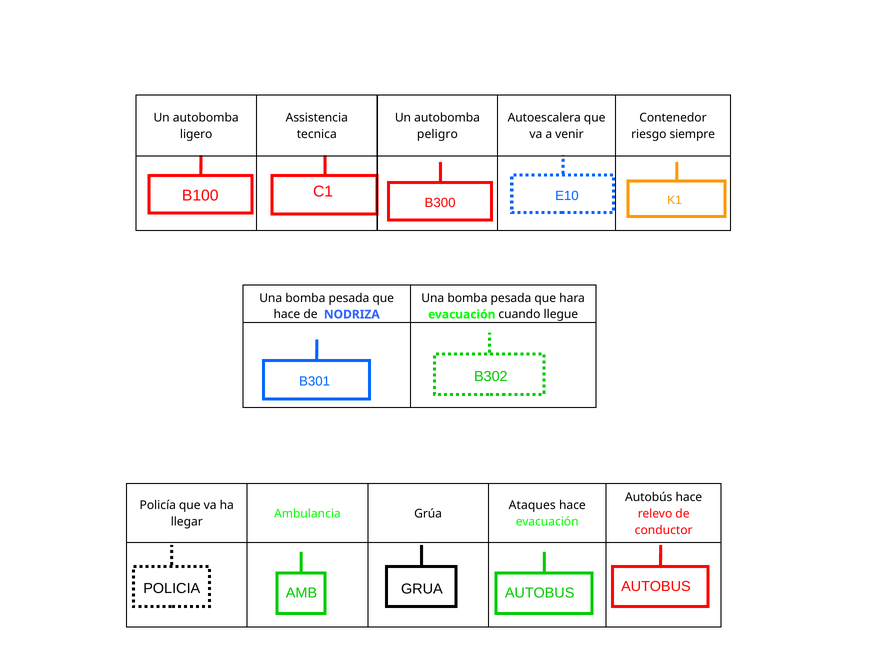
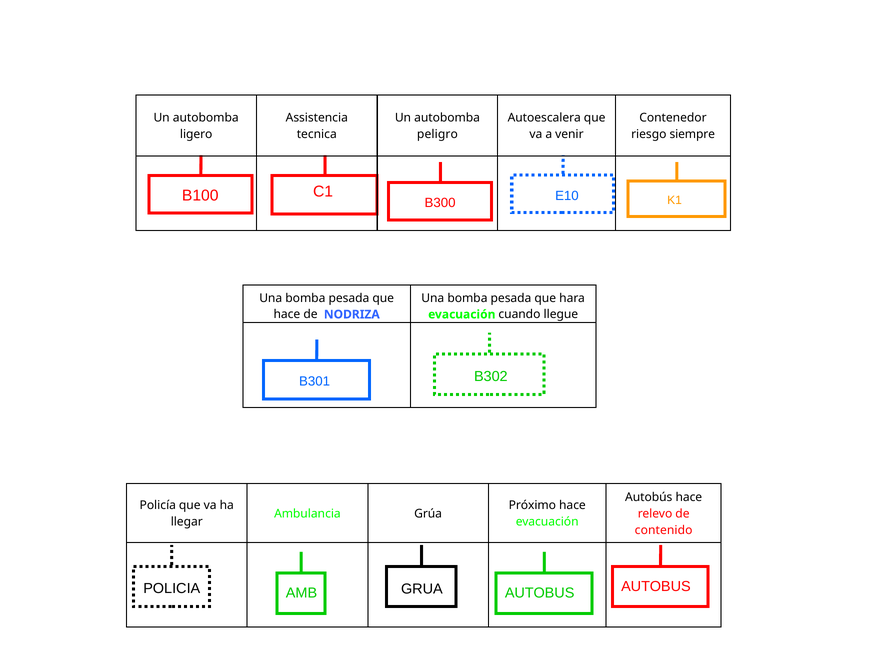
Ataques: Ataques -> Próximo
conductor: conductor -> contenido
